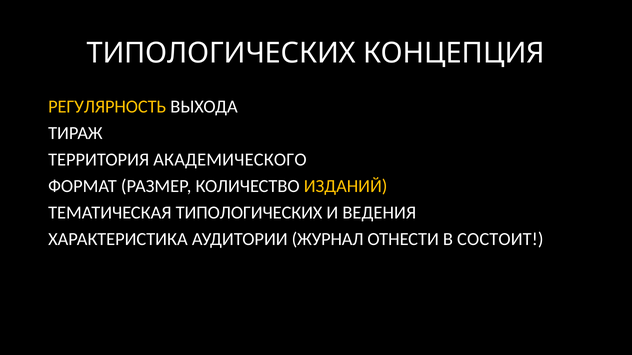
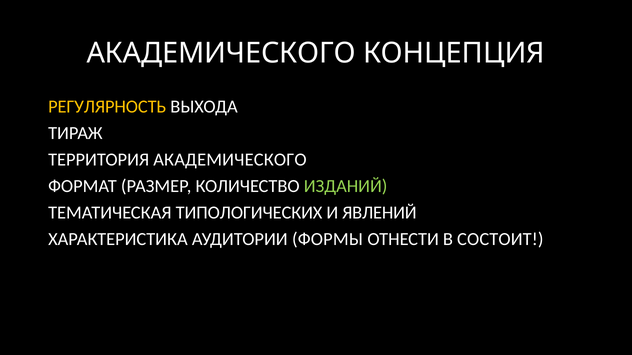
ТИПОЛОГИЧЕСКИХ at (221, 53): ТИПОЛОГИЧЕСКИХ -> АКАДЕМИЧЕСКОГО
ИЗДАНИЙ colour: yellow -> light green
ВЕДЕНИЯ: ВЕДЕНИЯ -> ЯВЛЕНИЙ
ЖУРНАЛ: ЖУРНАЛ -> ФОРМЫ
